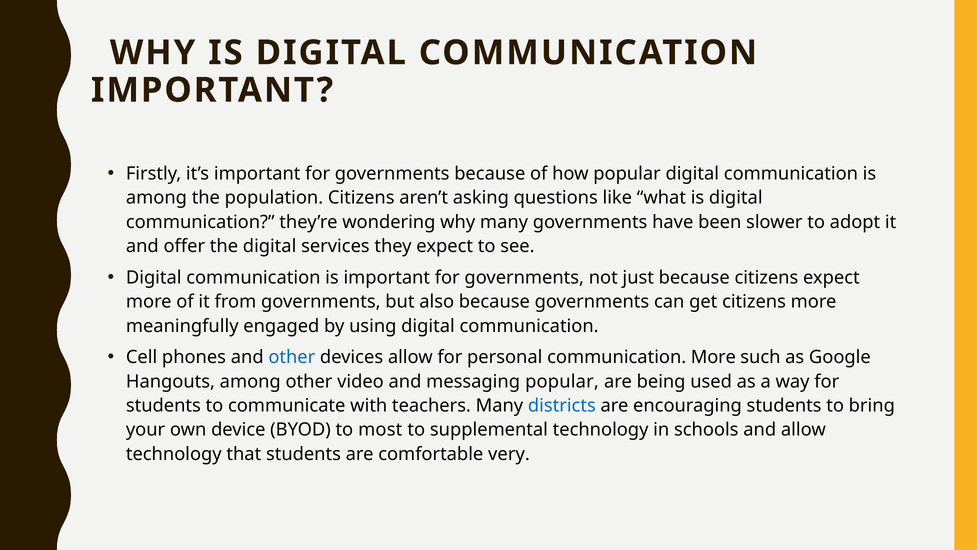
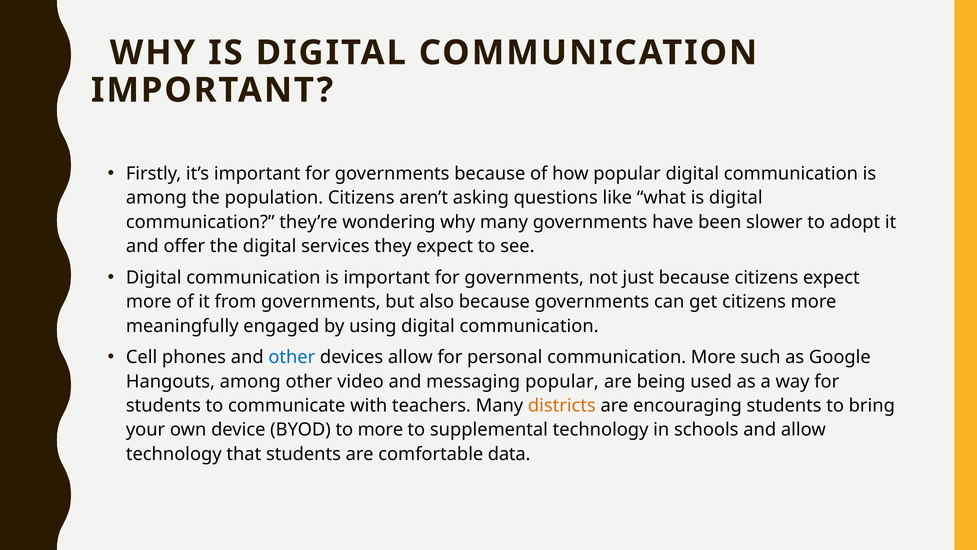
districts colour: blue -> orange
to most: most -> more
very: very -> data
